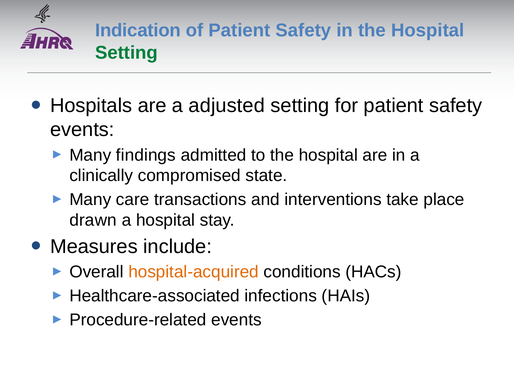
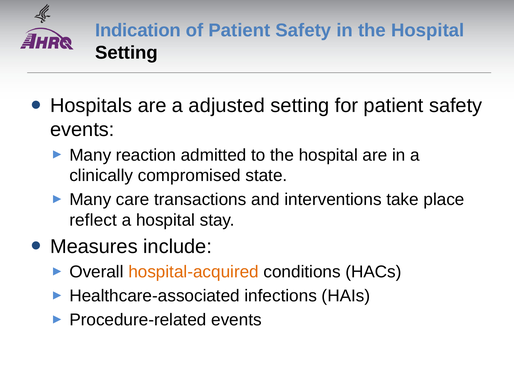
Setting at (126, 53) colour: green -> black
findings: findings -> reaction
drawn: drawn -> reflect
